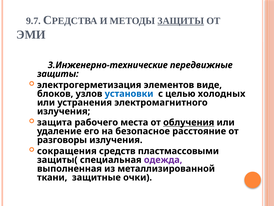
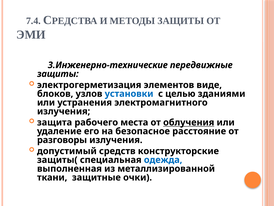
9.7: 9.7 -> 7.4
ЗАЩИТЫ at (181, 21) underline: present -> none
холодных: холодных -> зданиями
сокращения: сокращения -> допустимый
пластмассовыми: пластмассовыми -> конструкторские
одежда colour: purple -> blue
